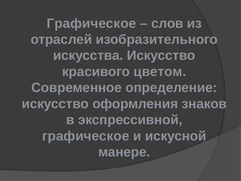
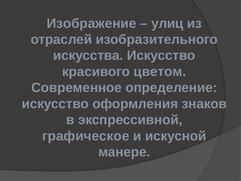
Графическое at (91, 23): Графическое -> Изображение
слов: слов -> улиц
